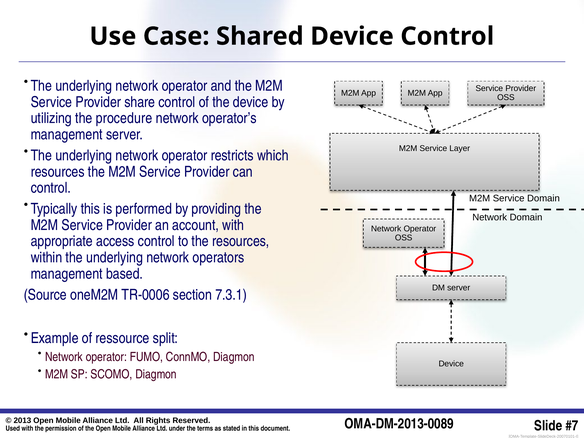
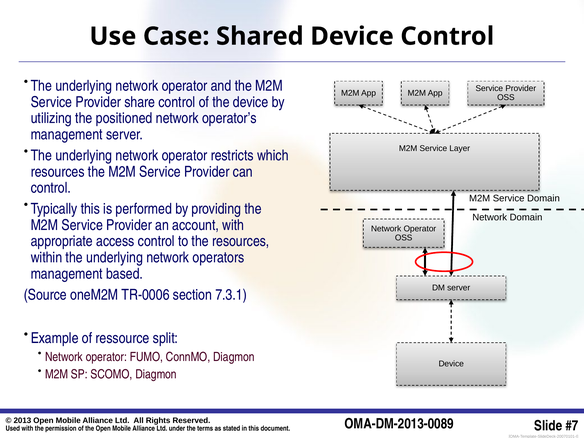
procedure: procedure -> positioned
